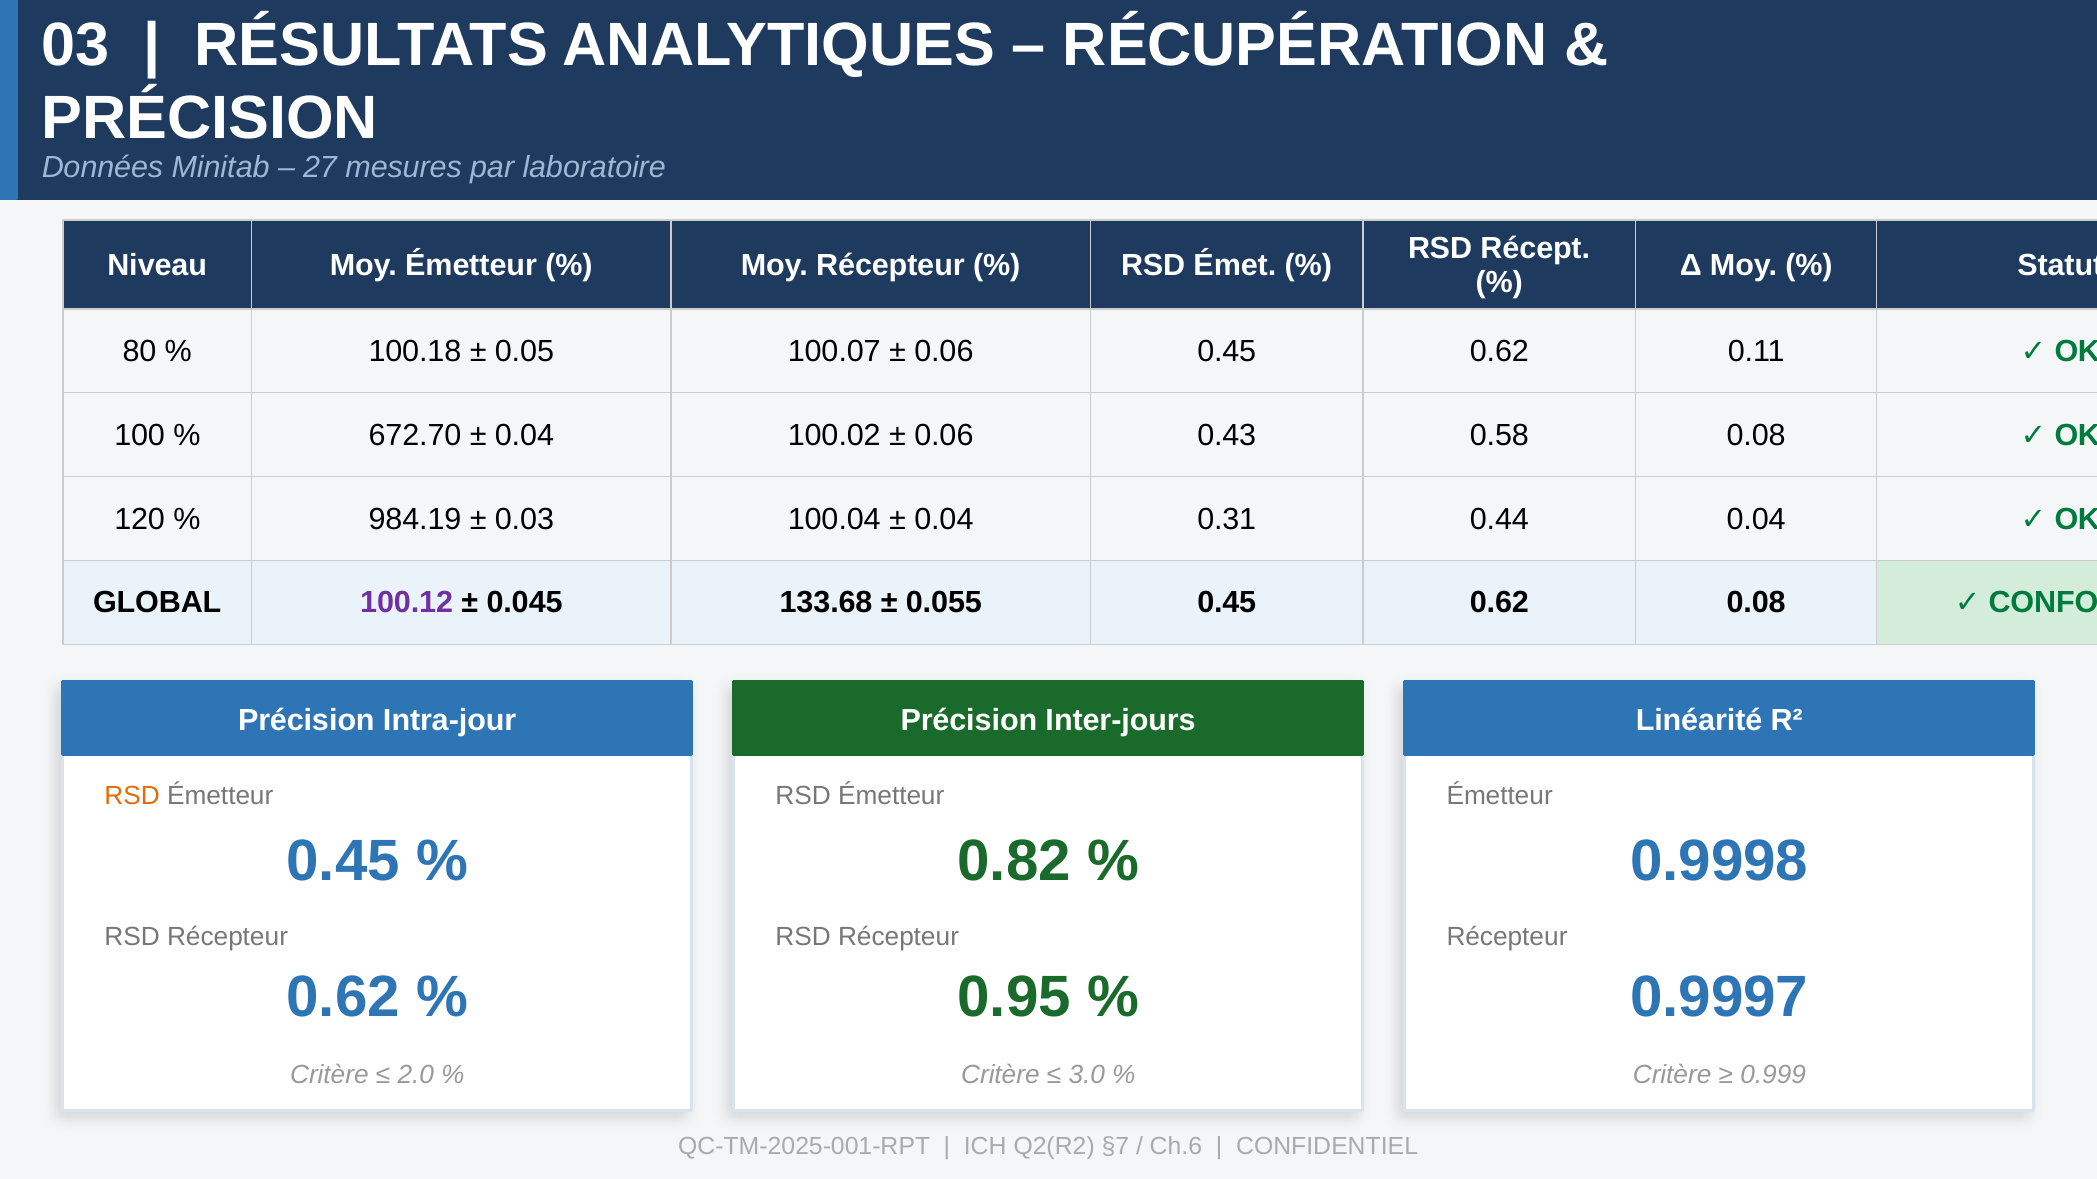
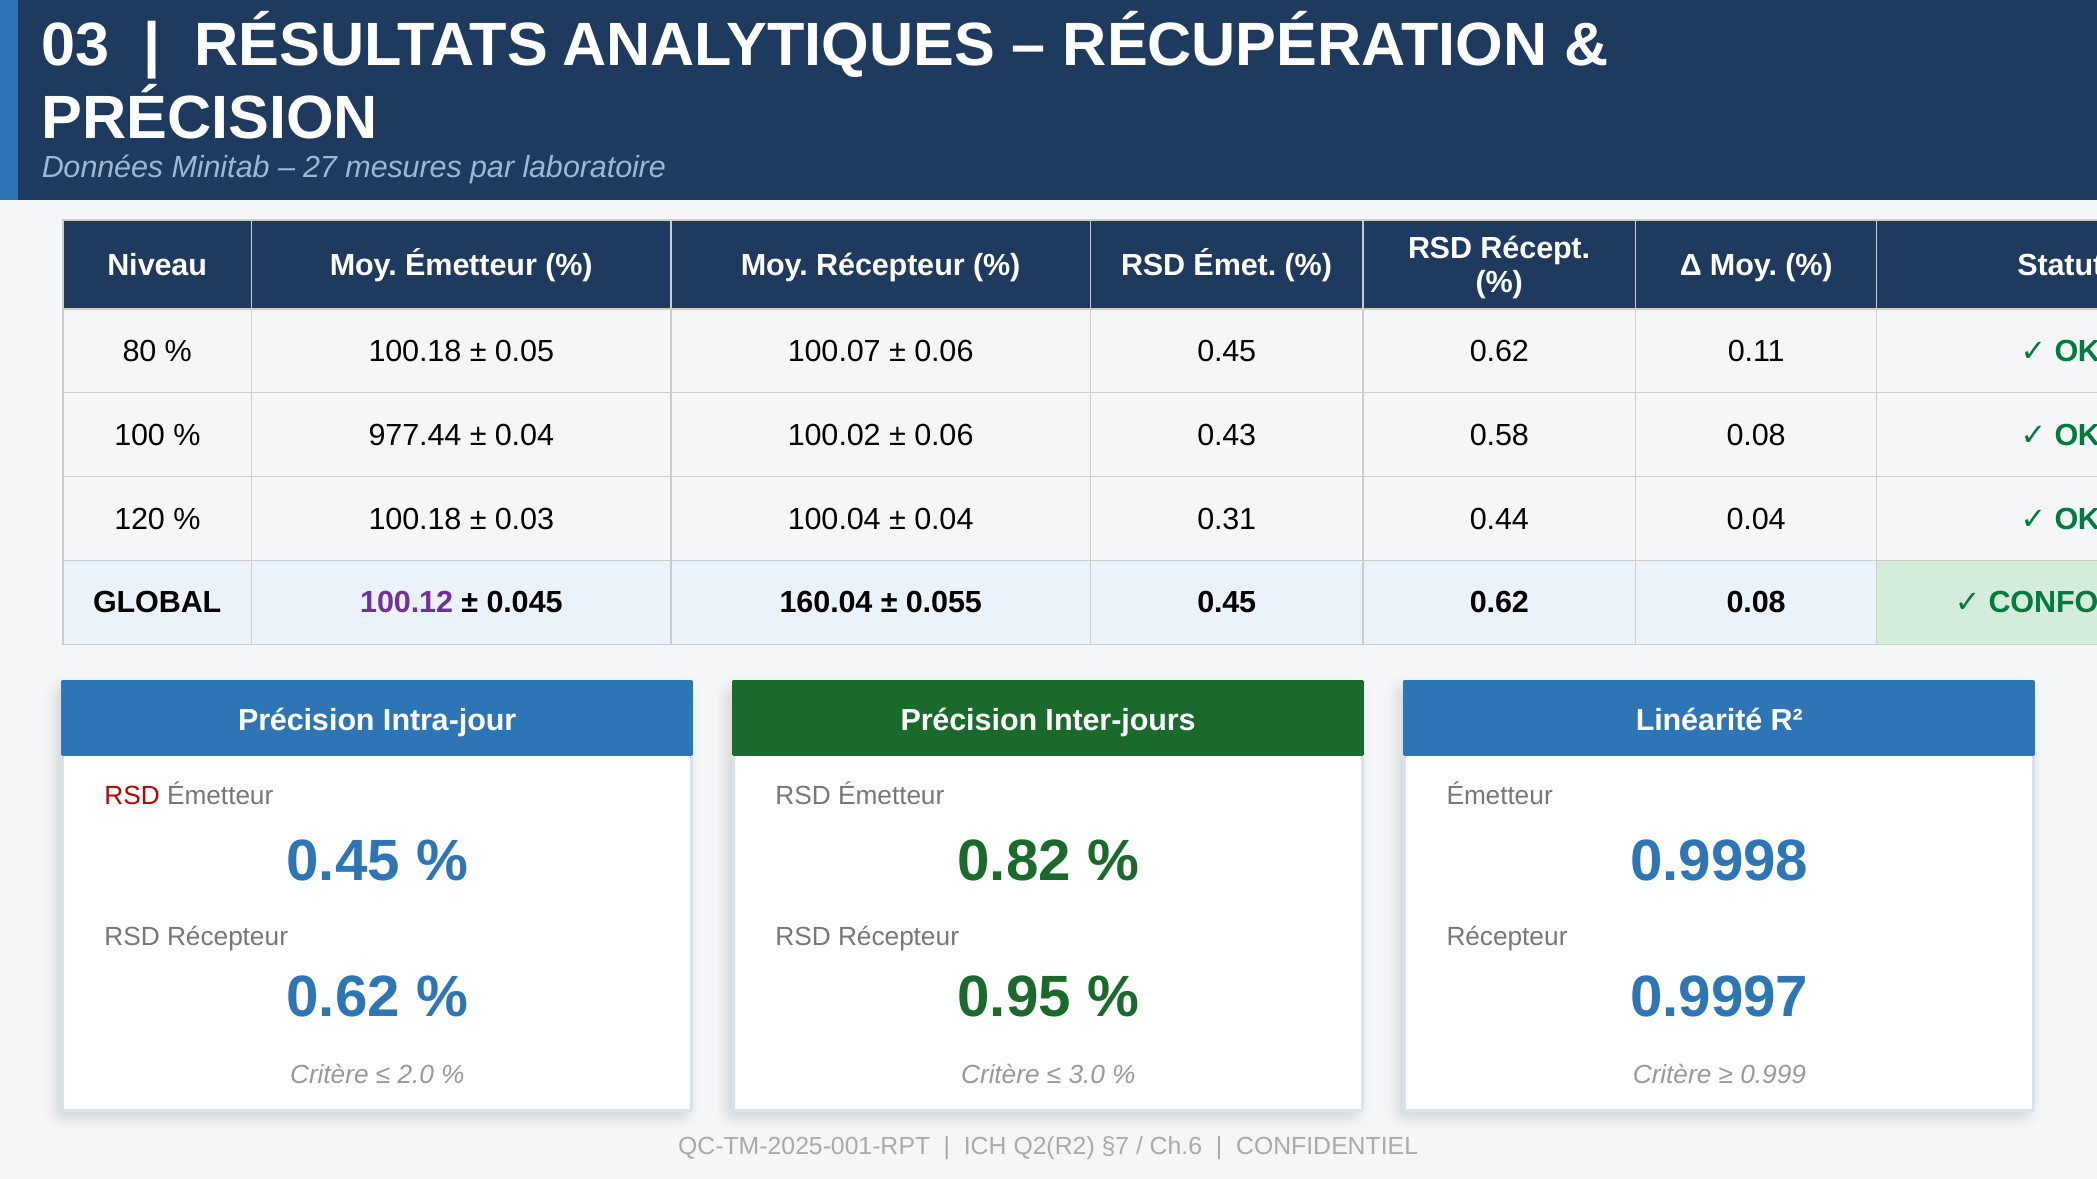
672.70: 672.70 -> 977.44
984.19 at (415, 519): 984.19 -> 100.18
133.68: 133.68 -> 160.04
RSD at (132, 797) colour: orange -> red
